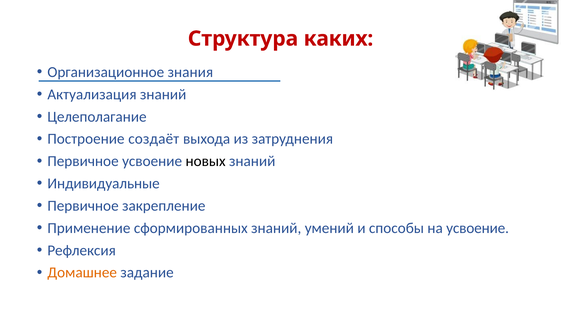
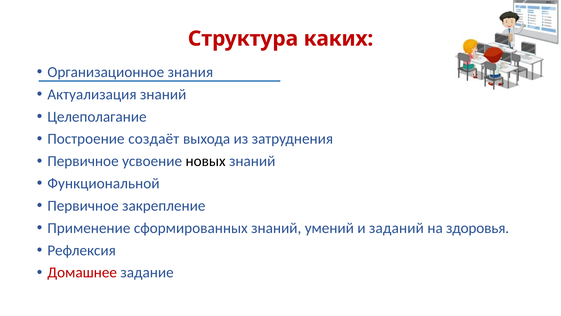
Индивидуальные: Индивидуальные -> Функциональной
способы: способы -> заданий
на усвоение: усвоение -> здоровья
Домашнее colour: orange -> red
